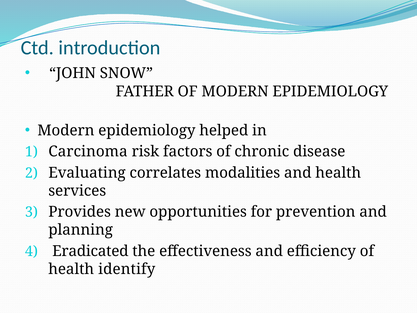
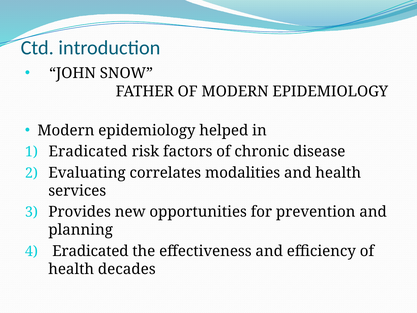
Carcinoma at (88, 152): Carcinoma -> Eradicated
identify: identify -> decades
